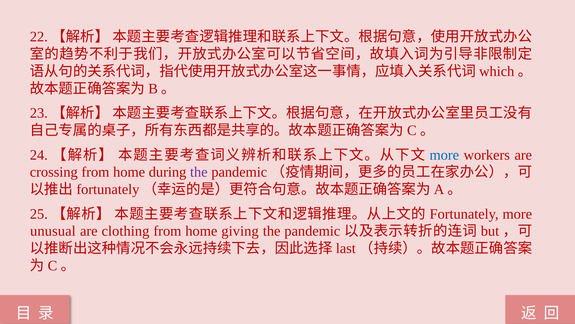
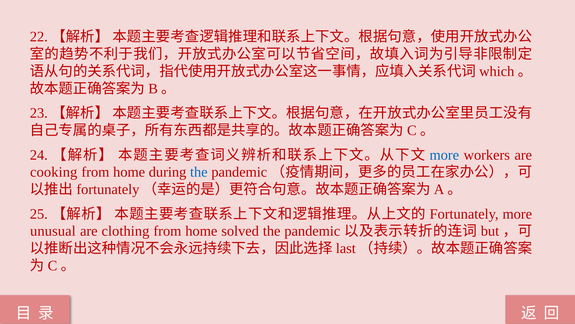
crossing: crossing -> cooking
the at (199, 172) colour: purple -> blue
giving: giving -> solved
